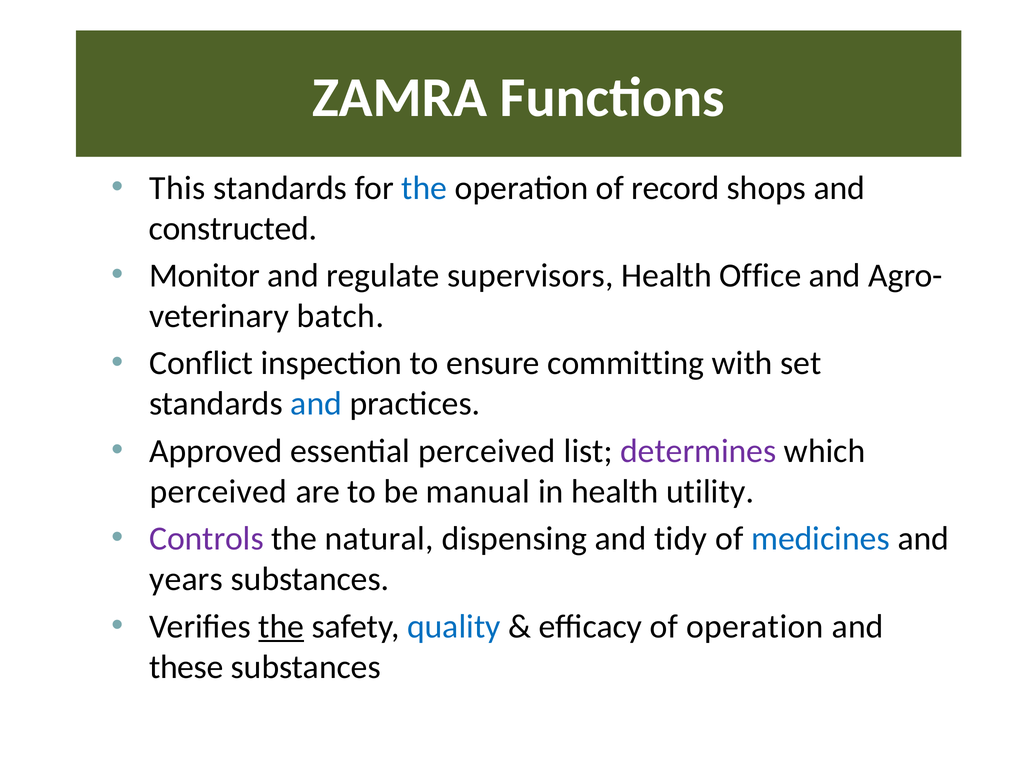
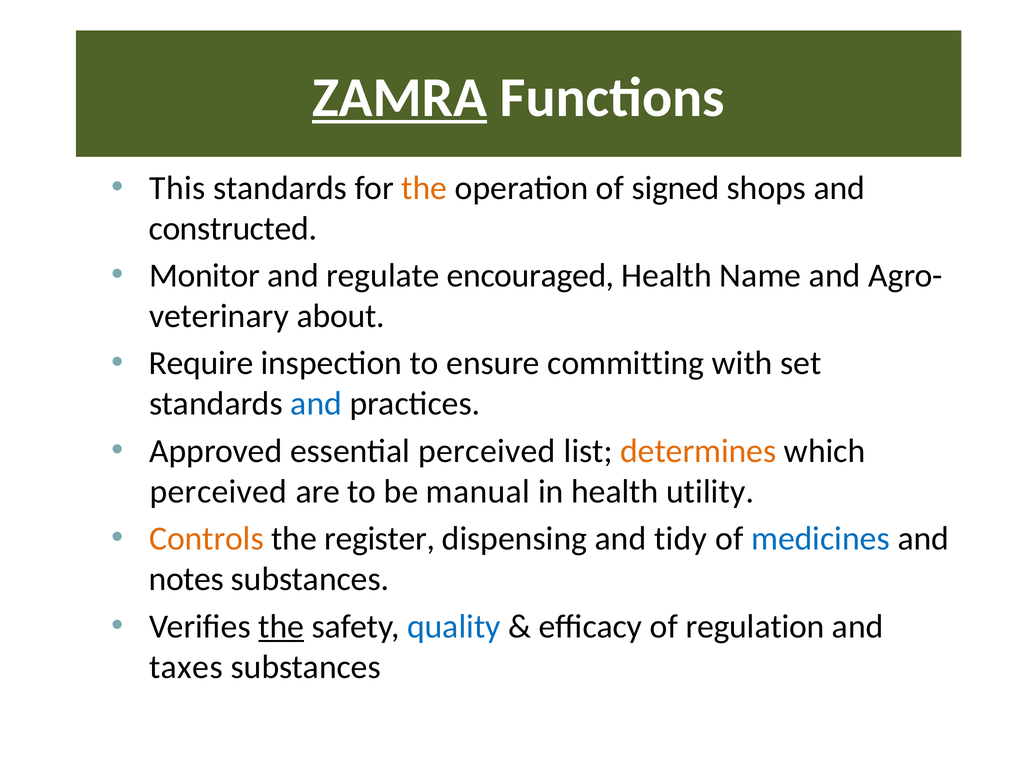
ZAMRA underline: none -> present
the at (424, 188) colour: blue -> orange
record: record -> signed
supervisors: supervisors -> encouraged
Office: Office -> Name
batch: batch -> about
Conflict: Conflict -> Require
determines colour: purple -> orange
Controls colour: purple -> orange
natural: natural -> register
years: years -> notes
of operation: operation -> regulation
these: these -> taxes
